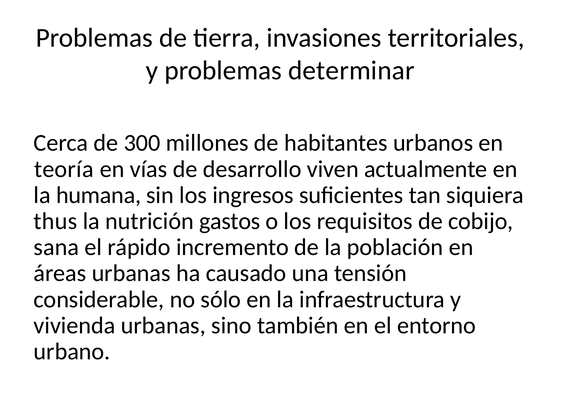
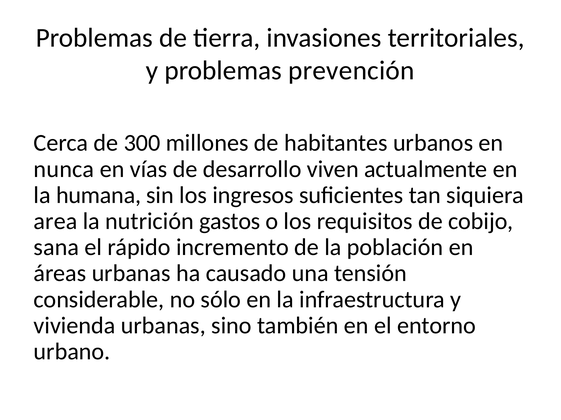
determinar: determinar -> prevención
teoría: teoría -> nunca
thus: thus -> area
